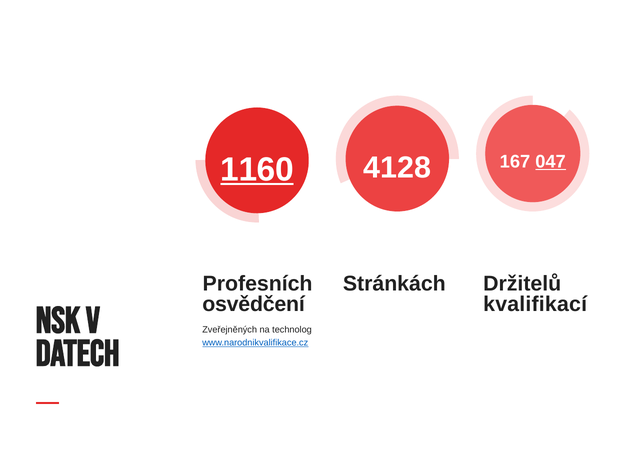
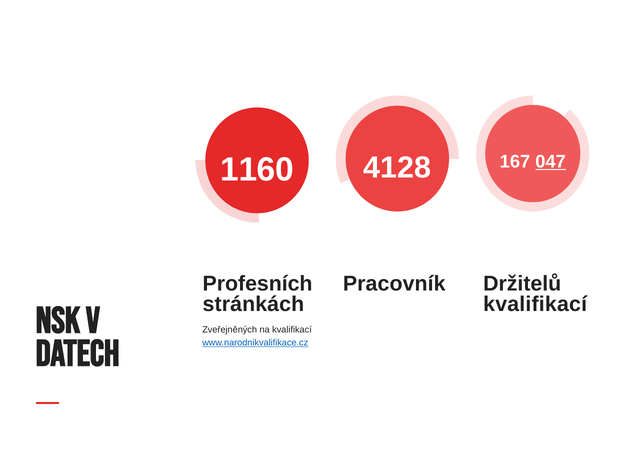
1160 underline: present -> none
Stránkách: Stránkách -> Pracovník
osvědčení: osvědčení -> stránkách
na technolog: technolog -> kvalifikací
